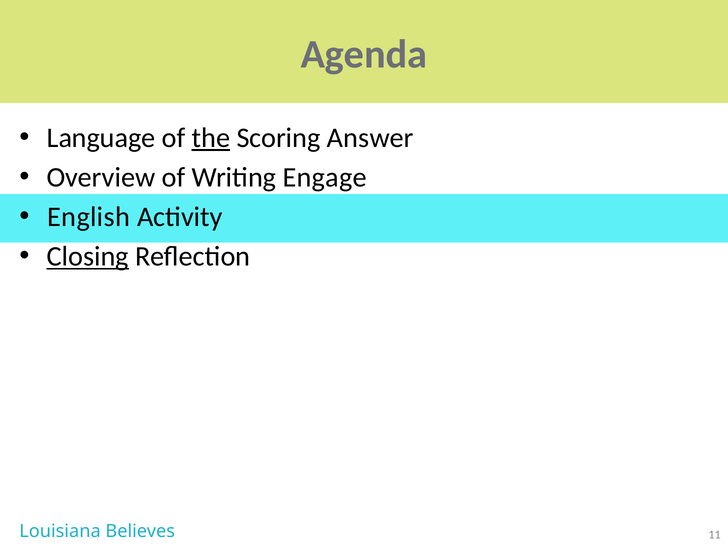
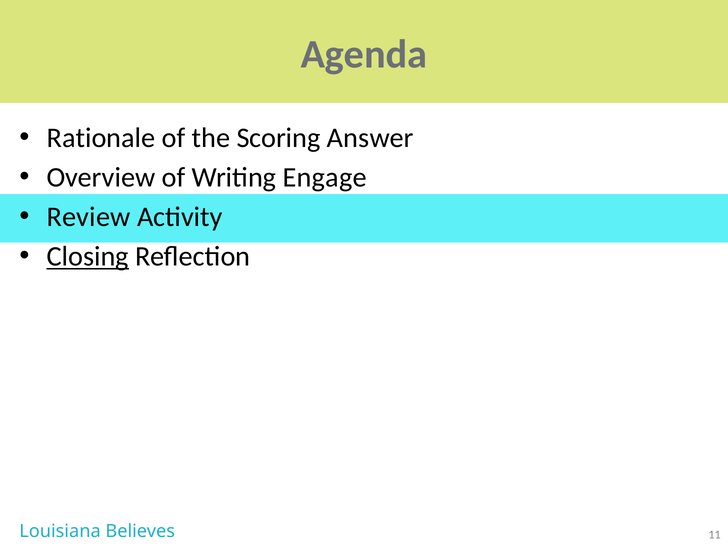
Language: Language -> Rationale
the underline: present -> none
English: English -> Review
